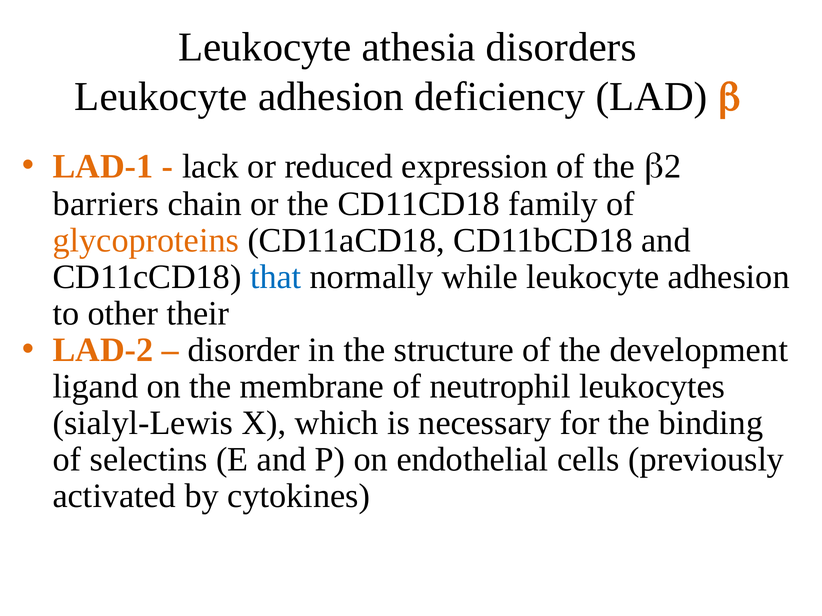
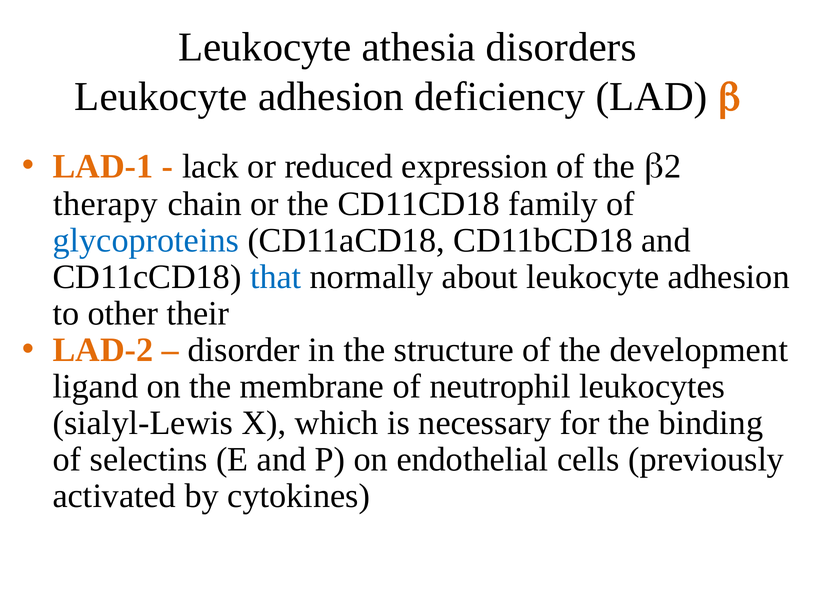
barriers: barriers -> therapy
glycoproteins colour: orange -> blue
while: while -> about
